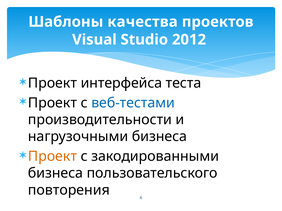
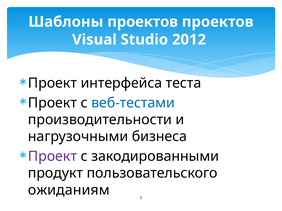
Шаблоны качества: качества -> проектов
Проект at (52, 157) colour: orange -> purple
бизнеса at (55, 174): бизнеса -> продукт
повторения: повторения -> ожиданиям
